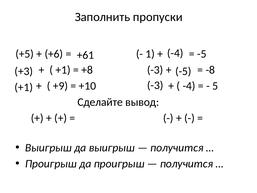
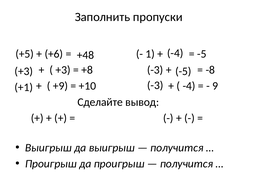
+61: +61 -> +48
+1 at (63, 70): +1 -> +3
5: 5 -> 9
